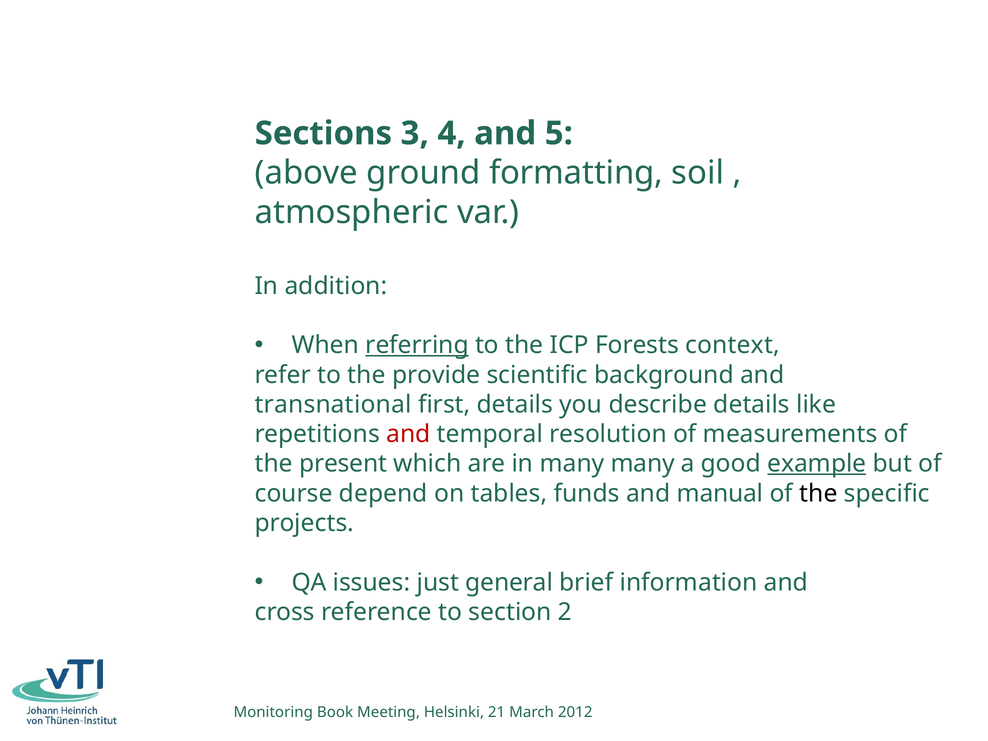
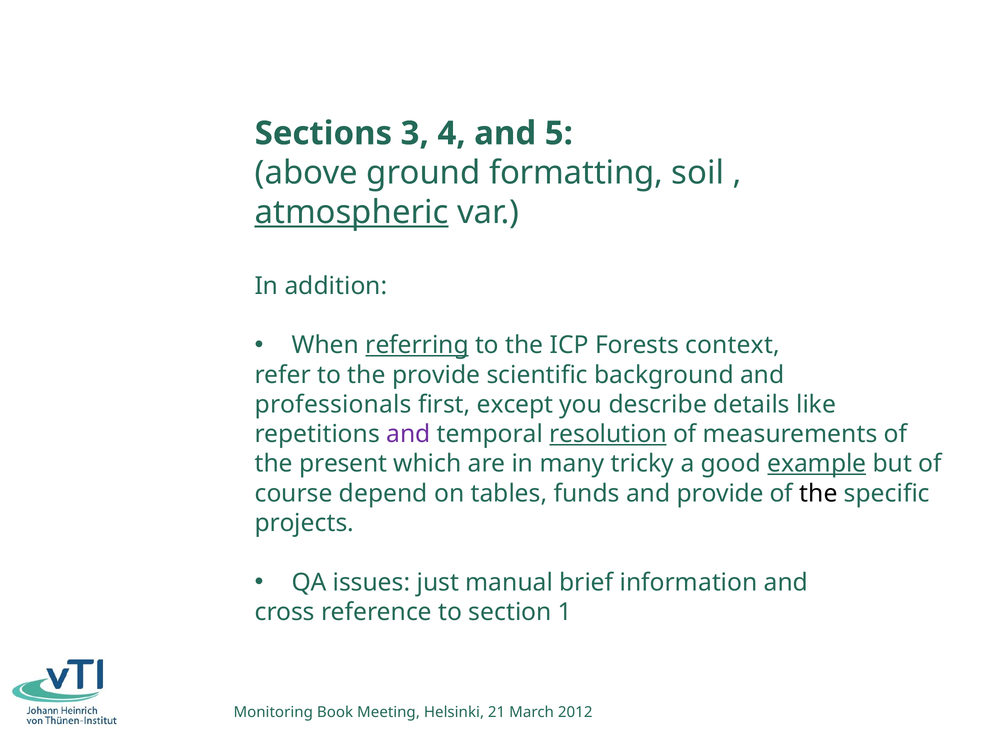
atmospheric underline: none -> present
transnational: transnational -> professionals
first details: details -> except
and at (408, 434) colour: red -> purple
resolution underline: none -> present
many many: many -> tricky
and manual: manual -> provide
general: general -> manual
2: 2 -> 1
